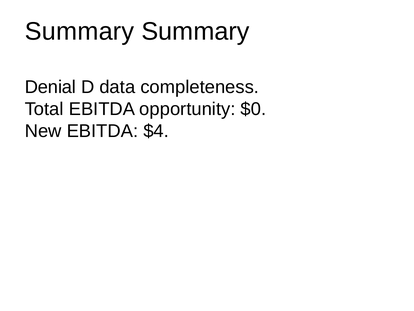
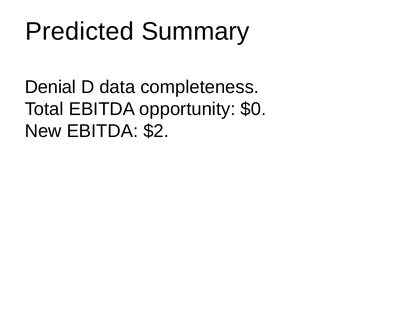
Summary at (80, 31): Summary -> Predicted
$4: $4 -> $2
